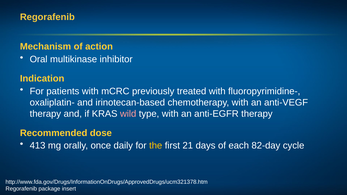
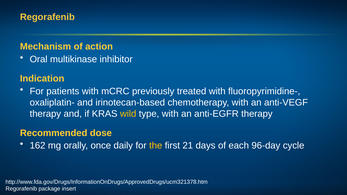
wild colour: pink -> yellow
413: 413 -> 162
82-day: 82-day -> 96-day
